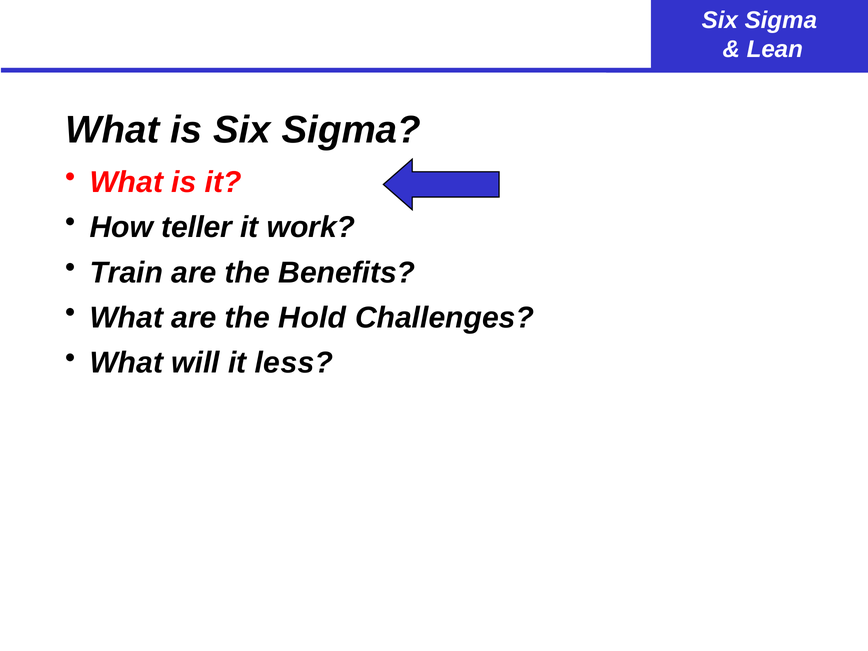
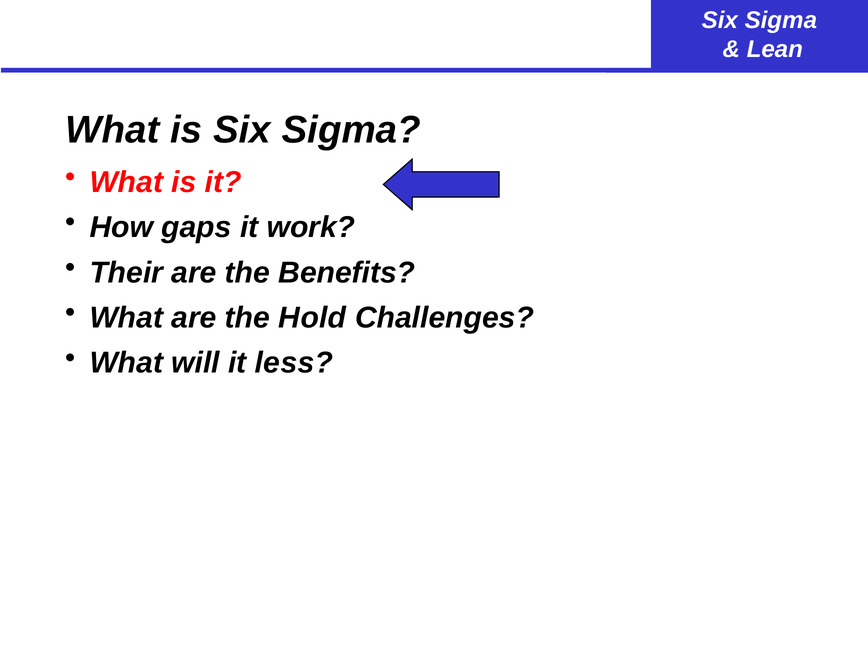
teller: teller -> gaps
Train: Train -> Their
